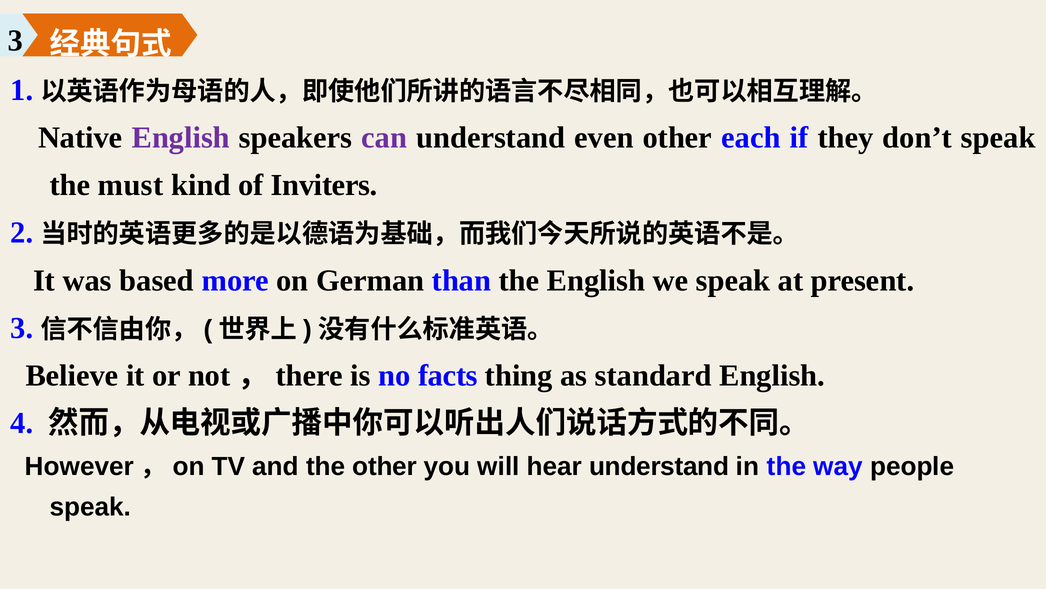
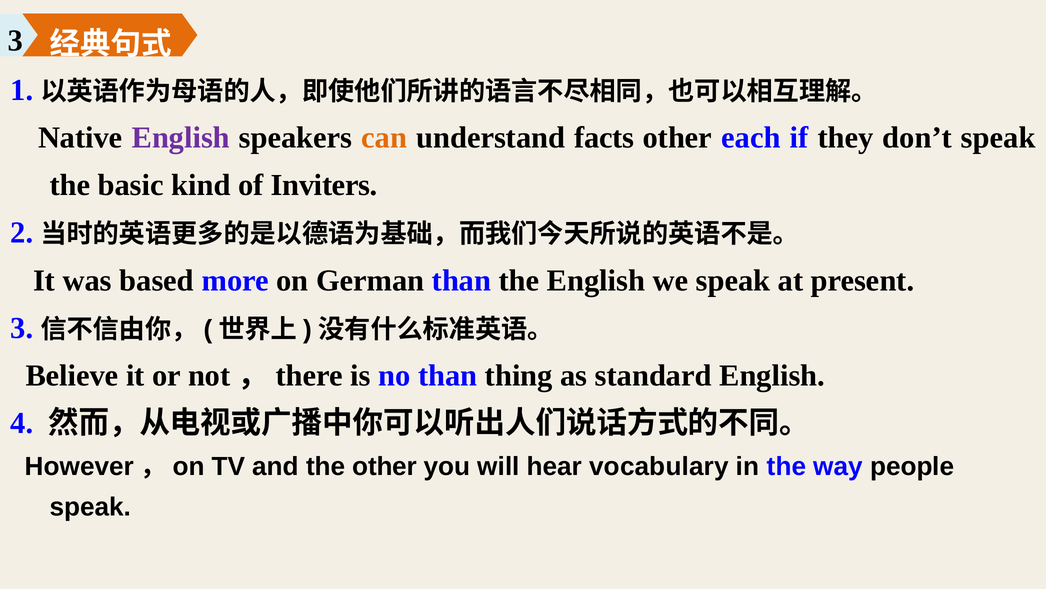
can colour: purple -> orange
even: even -> facts
must: must -> basic
no facts: facts -> than
hear understand: understand -> vocabulary
